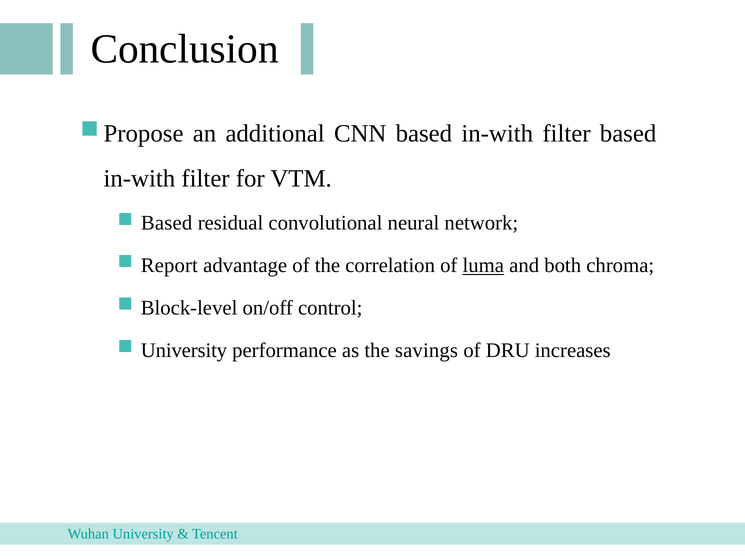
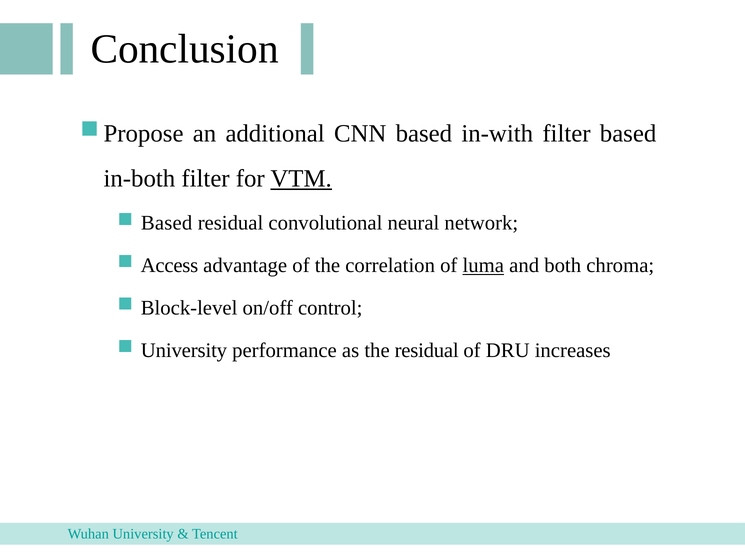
in-with at (139, 178): in-with -> in-both
VTM underline: none -> present
Report: Report -> Access
the savings: savings -> residual
